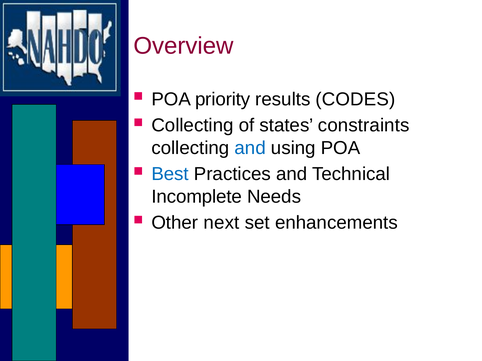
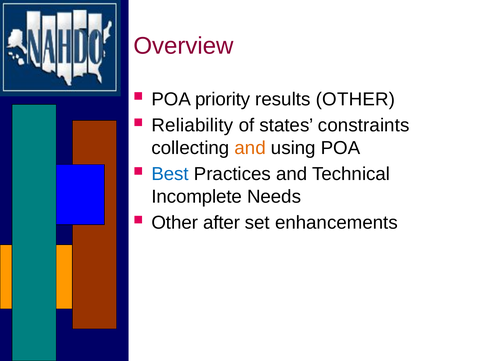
results CODES: CODES -> OTHER
Collecting at (192, 126): Collecting -> Reliability
and at (250, 148) colour: blue -> orange
next: next -> after
